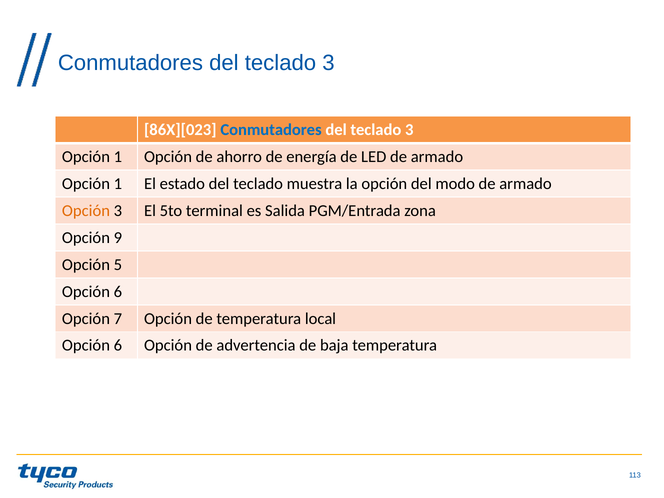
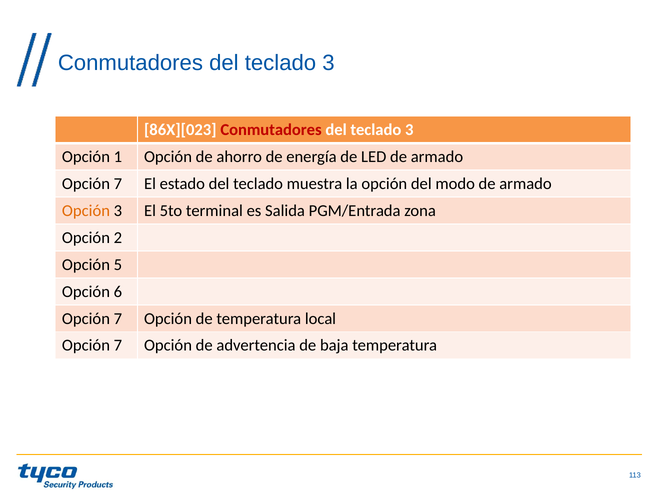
Conmutadores at (271, 130) colour: blue -> red
1 at (118, 184): 1 -> 7
9: 9 -> 2
6 at (118, 345): 6 -> 7
